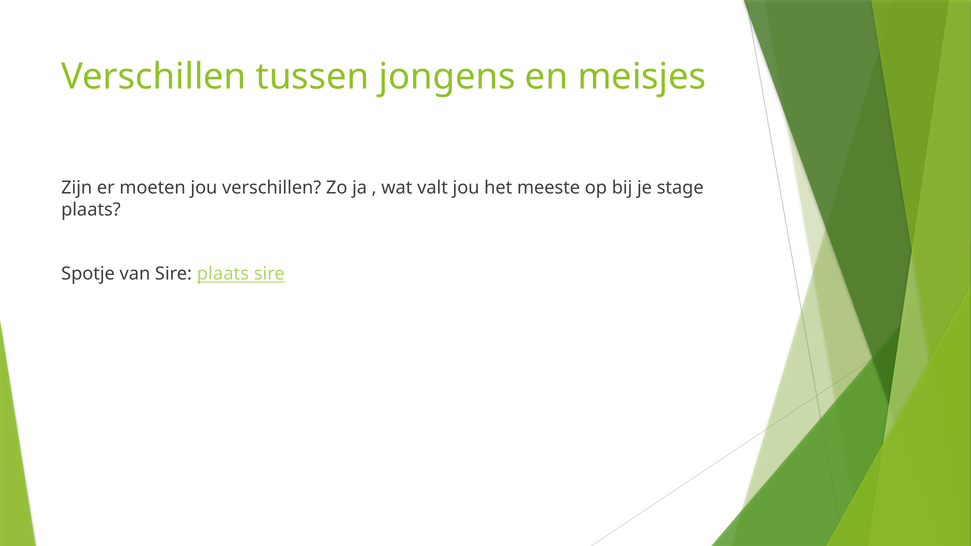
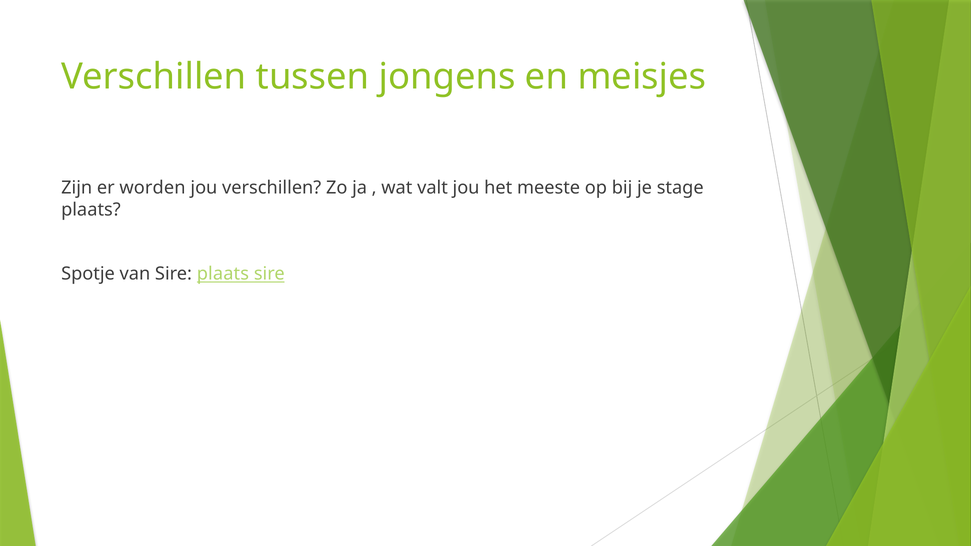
moeten: moeten -> worden
